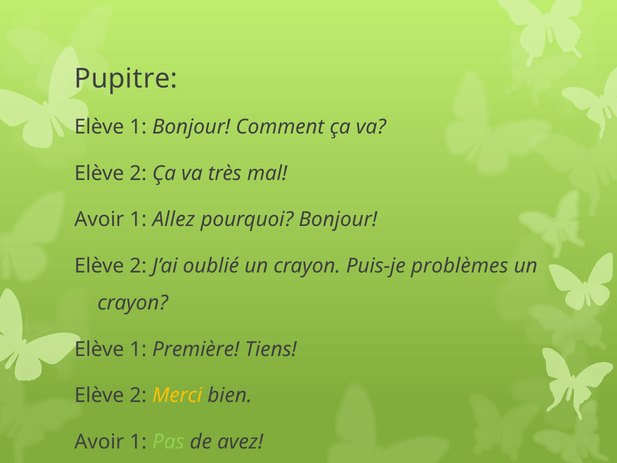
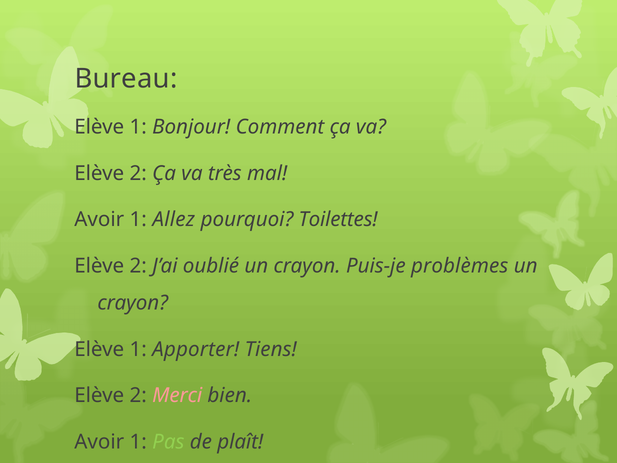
Pupitre: Pupitre -> Bureau
pourquoi Bonjour: Bonjour -> Toilettes
Première: Première -> Apporter
Merci colour: yellow -> pink
avez: avez -> plaît
